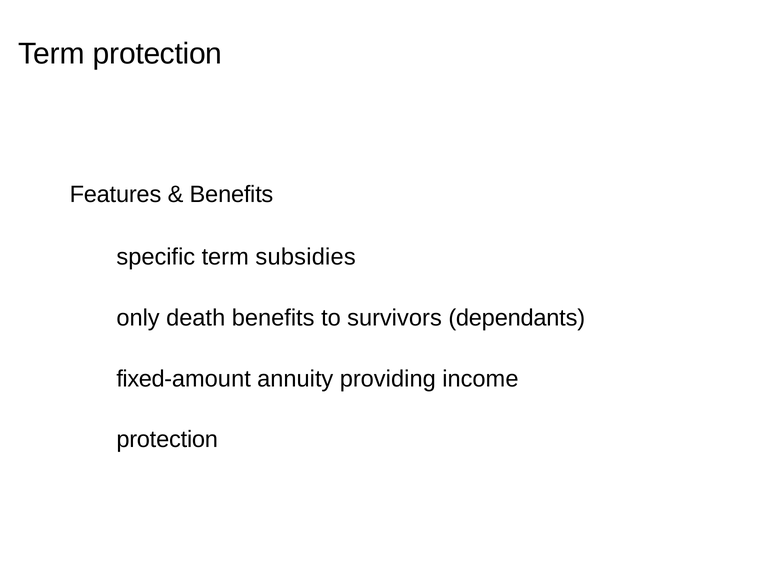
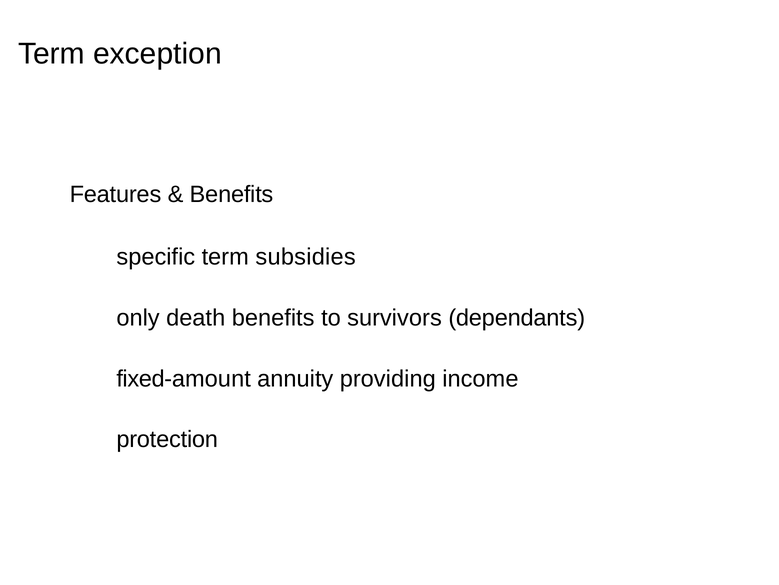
Term protection: protection -> exception
